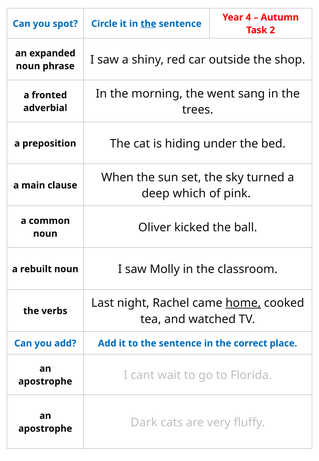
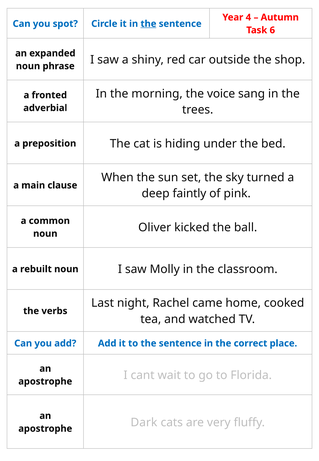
2: 2 -> 6
went: went -> voice
which: which -> faintly
home underline: present -> none
